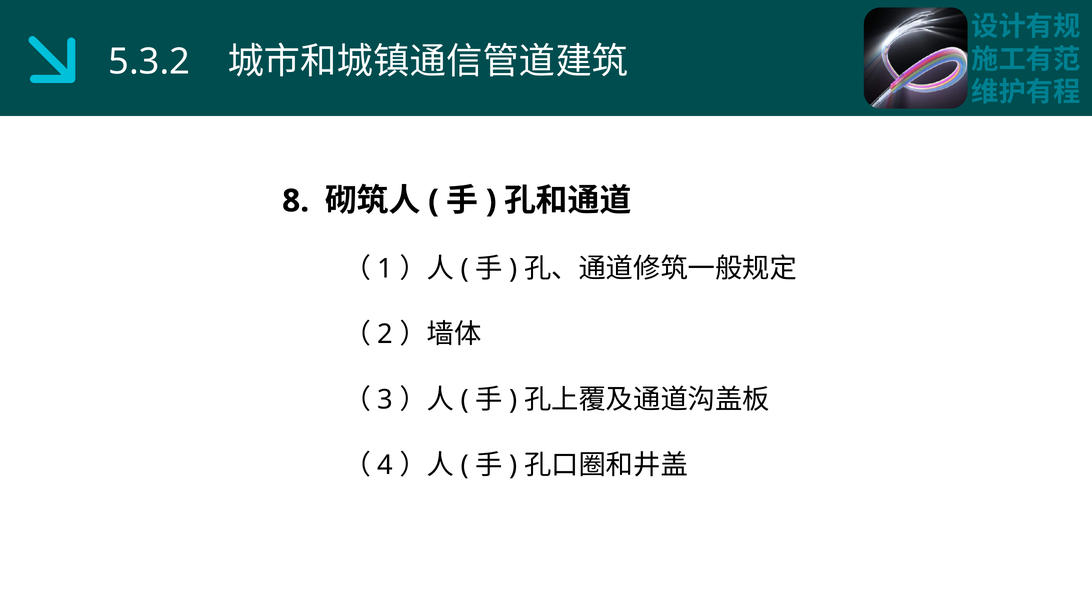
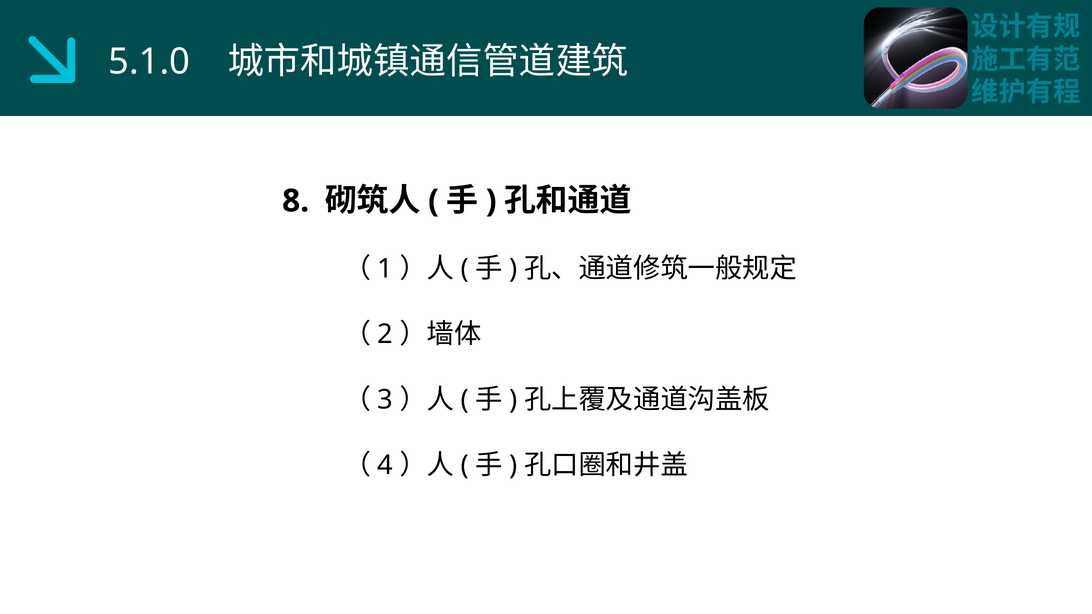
5.3.2: 5.3.2 -> 5.1.0
